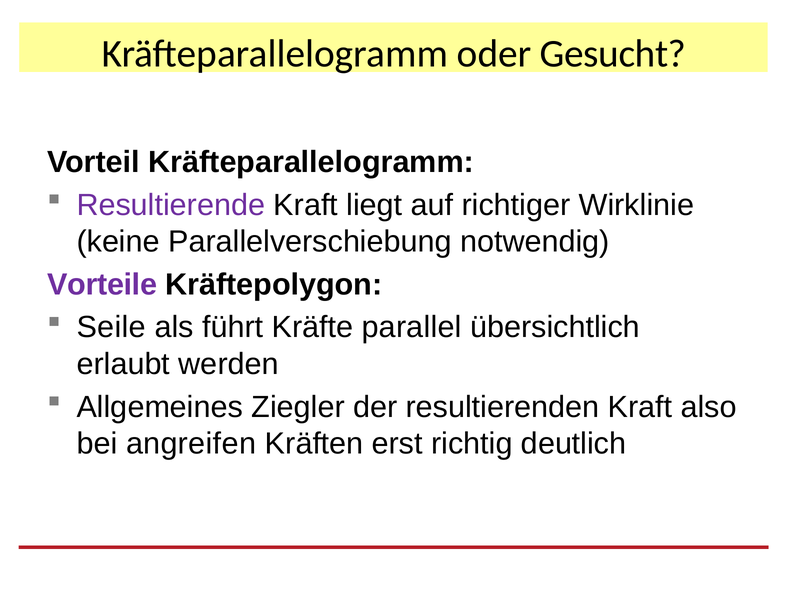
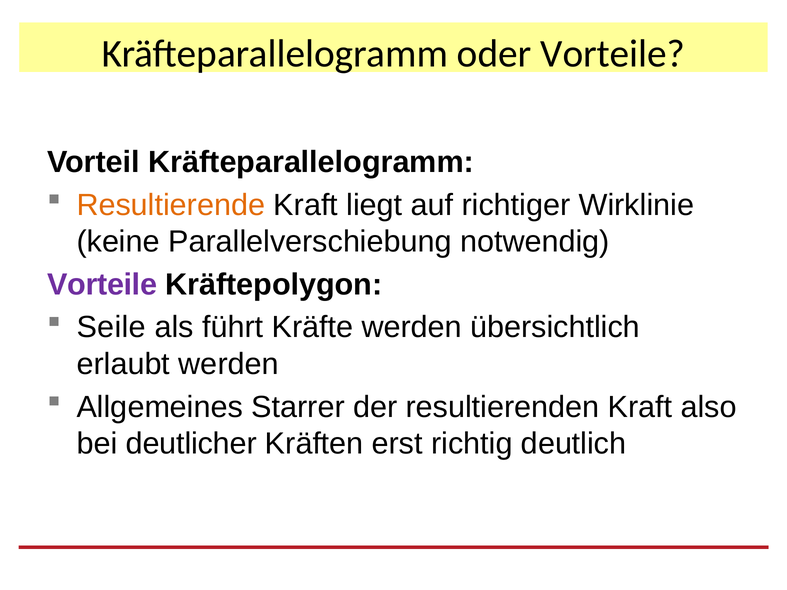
oder Gesucht: Gesucht -> Vorteile
Resultierende colour: purple -> orange
Kräfte parallel: parallel -> werden
Ziegler: Ziegler -> Starrer
angreifen: angreifen -> deutlicher
